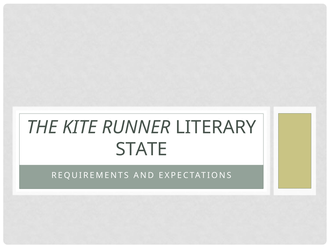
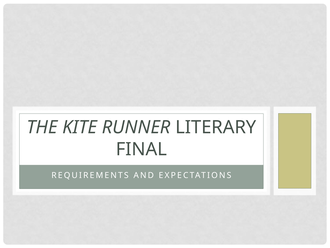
STATE: STATE -> FINAL
